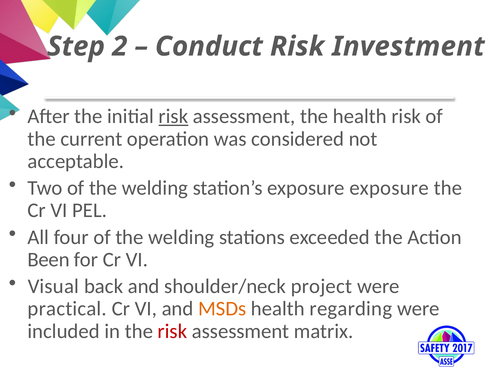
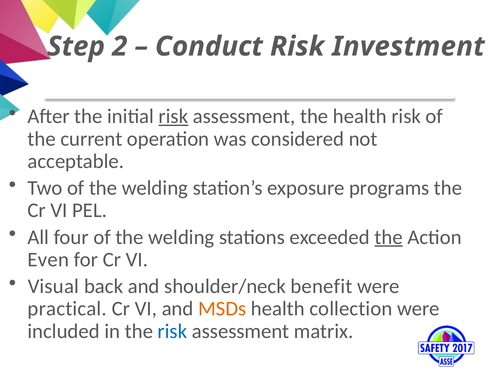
exposure exposure: exposure -> programs
the at (389, 237) underline: none -> present
Been: Been -> Even
project: project -> benefit
regarding: regarding -> collection
risk at (172, 331) colour: red -> blue
